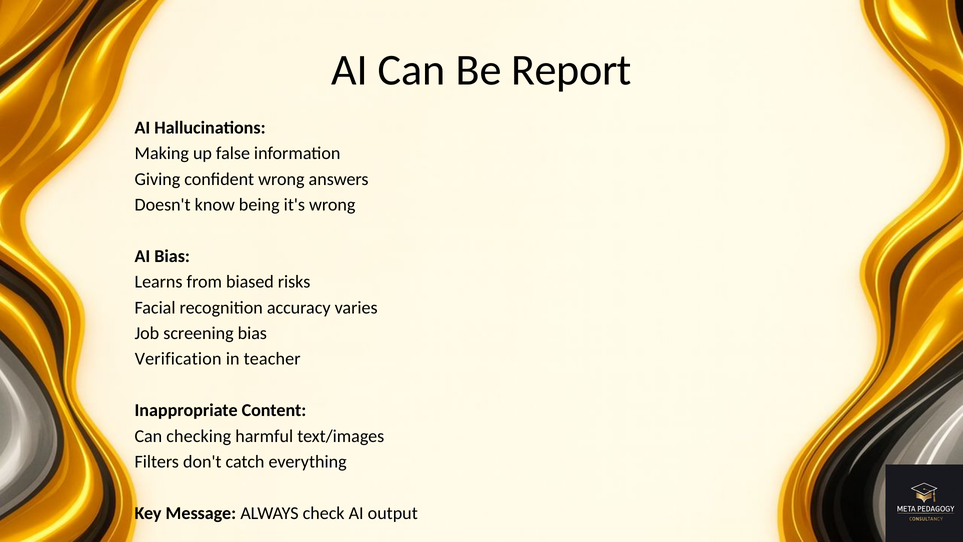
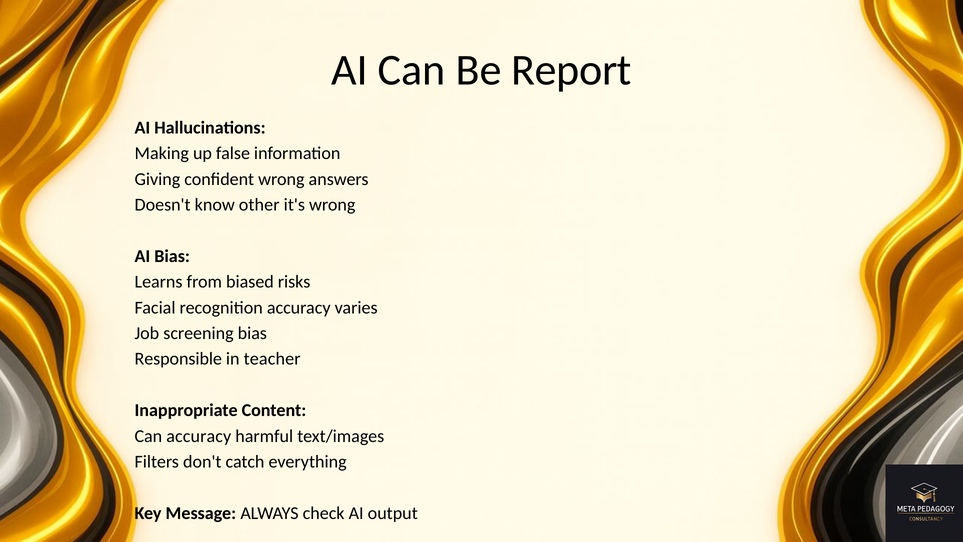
being: being -> other
Verification: Verification -> Responsible
Can checking: checking -> accuracy
